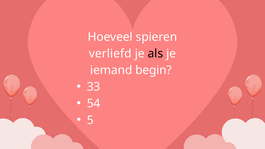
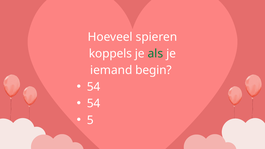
verliefd: verliefd -> koppels
als colour: black -> green
33 at (94, 87): 33 -> 54
